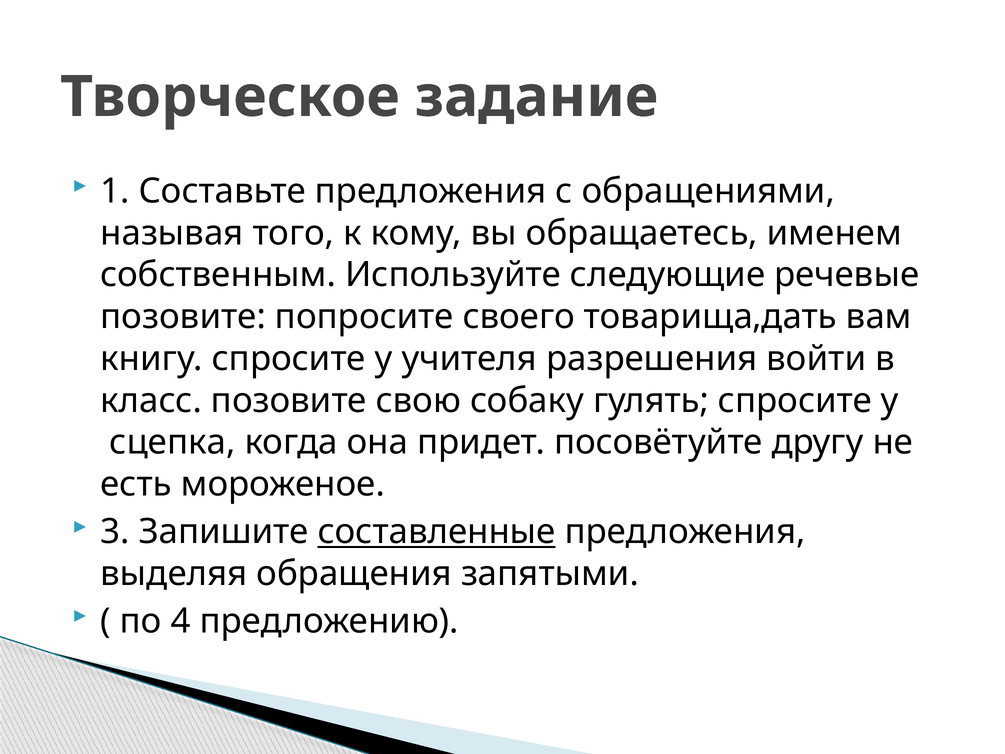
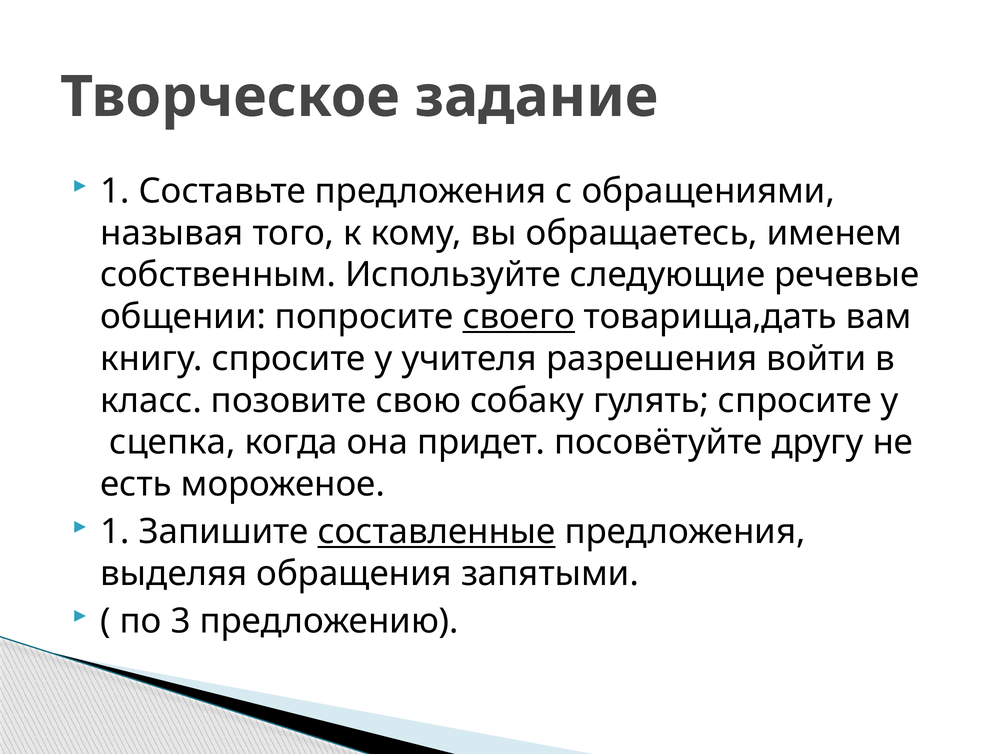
позовите at (183, 317): позовите -> общении
своего underline: none -> present
3 at (115, 532): 3 -> 1
4: 4 -> 3
